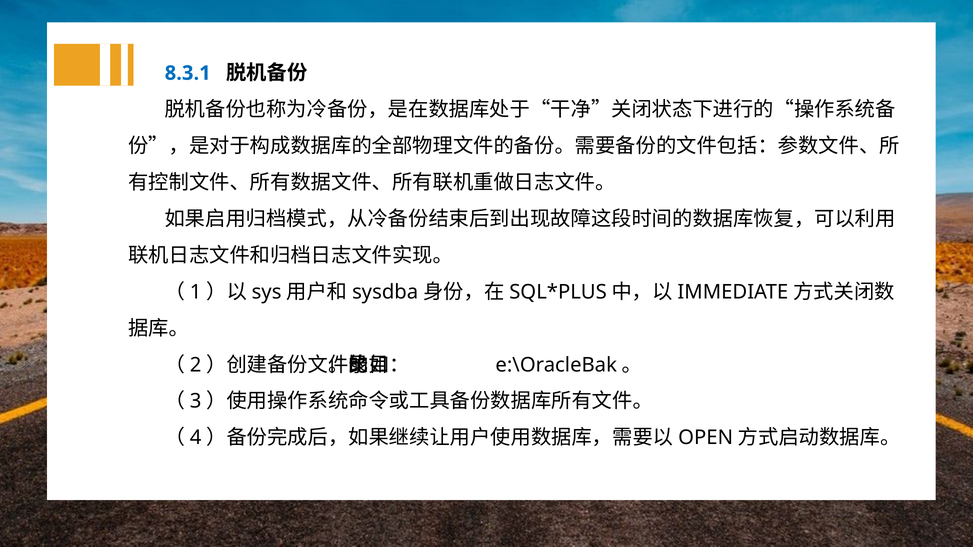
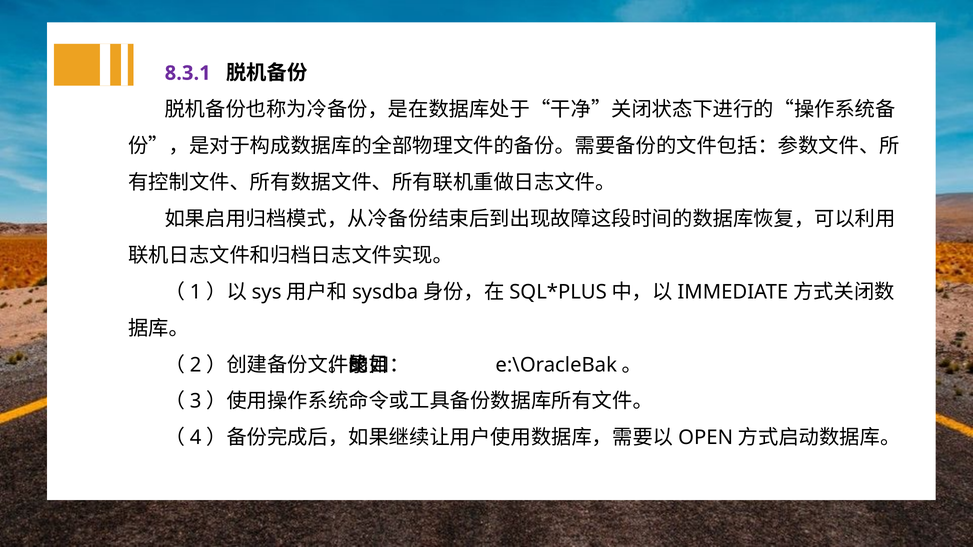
8.3.1 colour: blue -> purple
